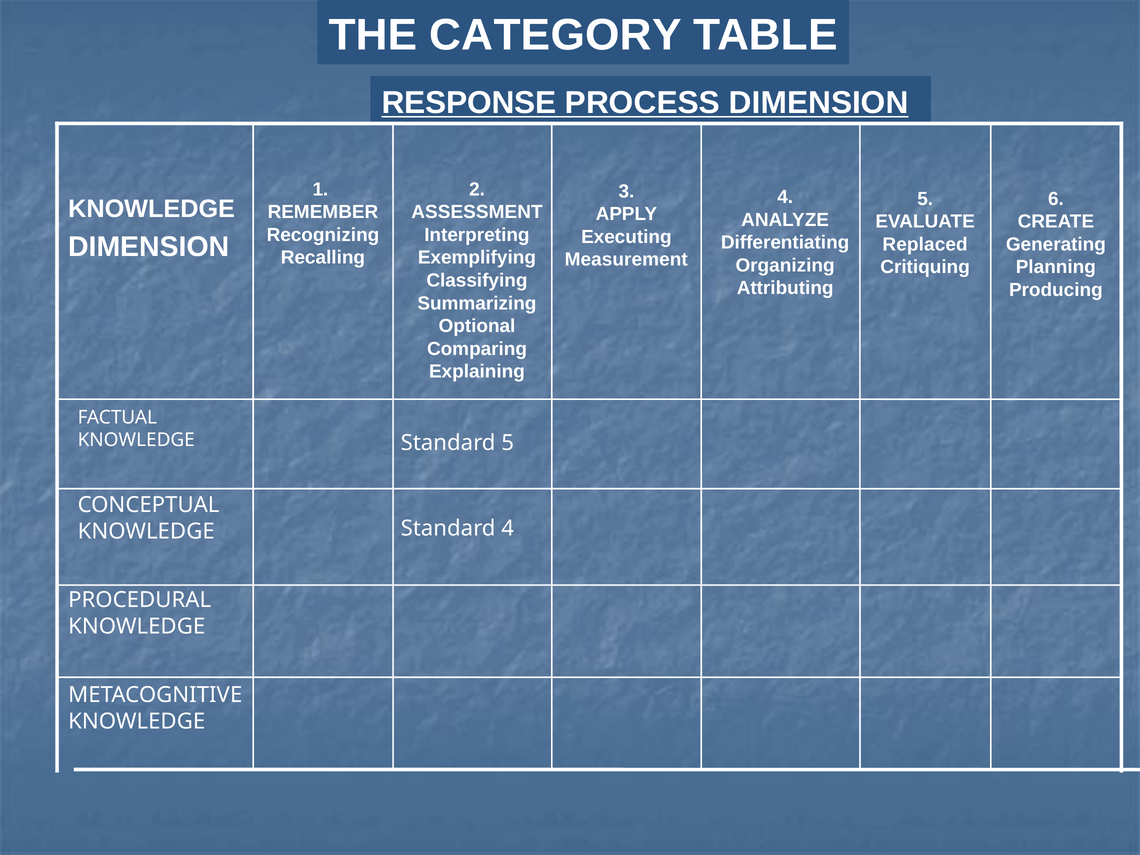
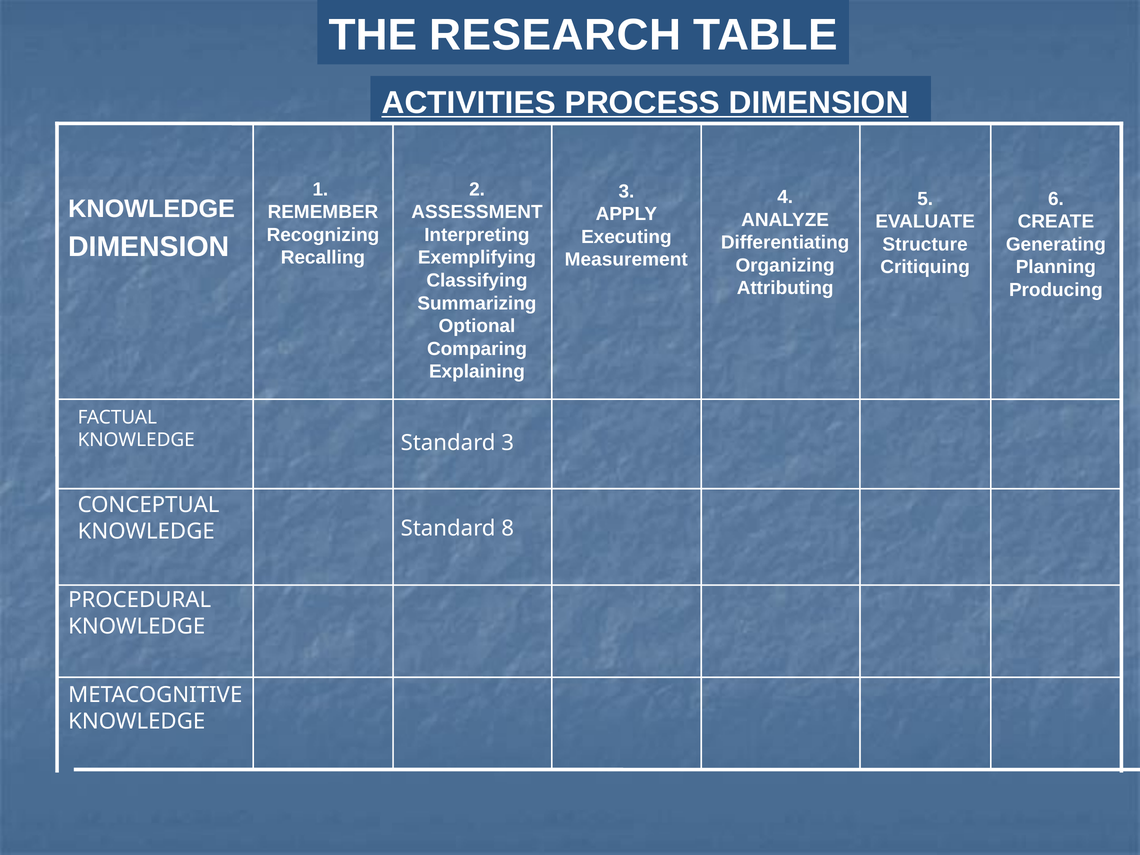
CATEGORY: CATEGORY -> RESEARCH
RESPONSE: RESPONSE -> ACTIVITIES
Replaced: Replaced -> Structure
Standard 5: 5 -> 3
Standard 4: 4 -> 8
